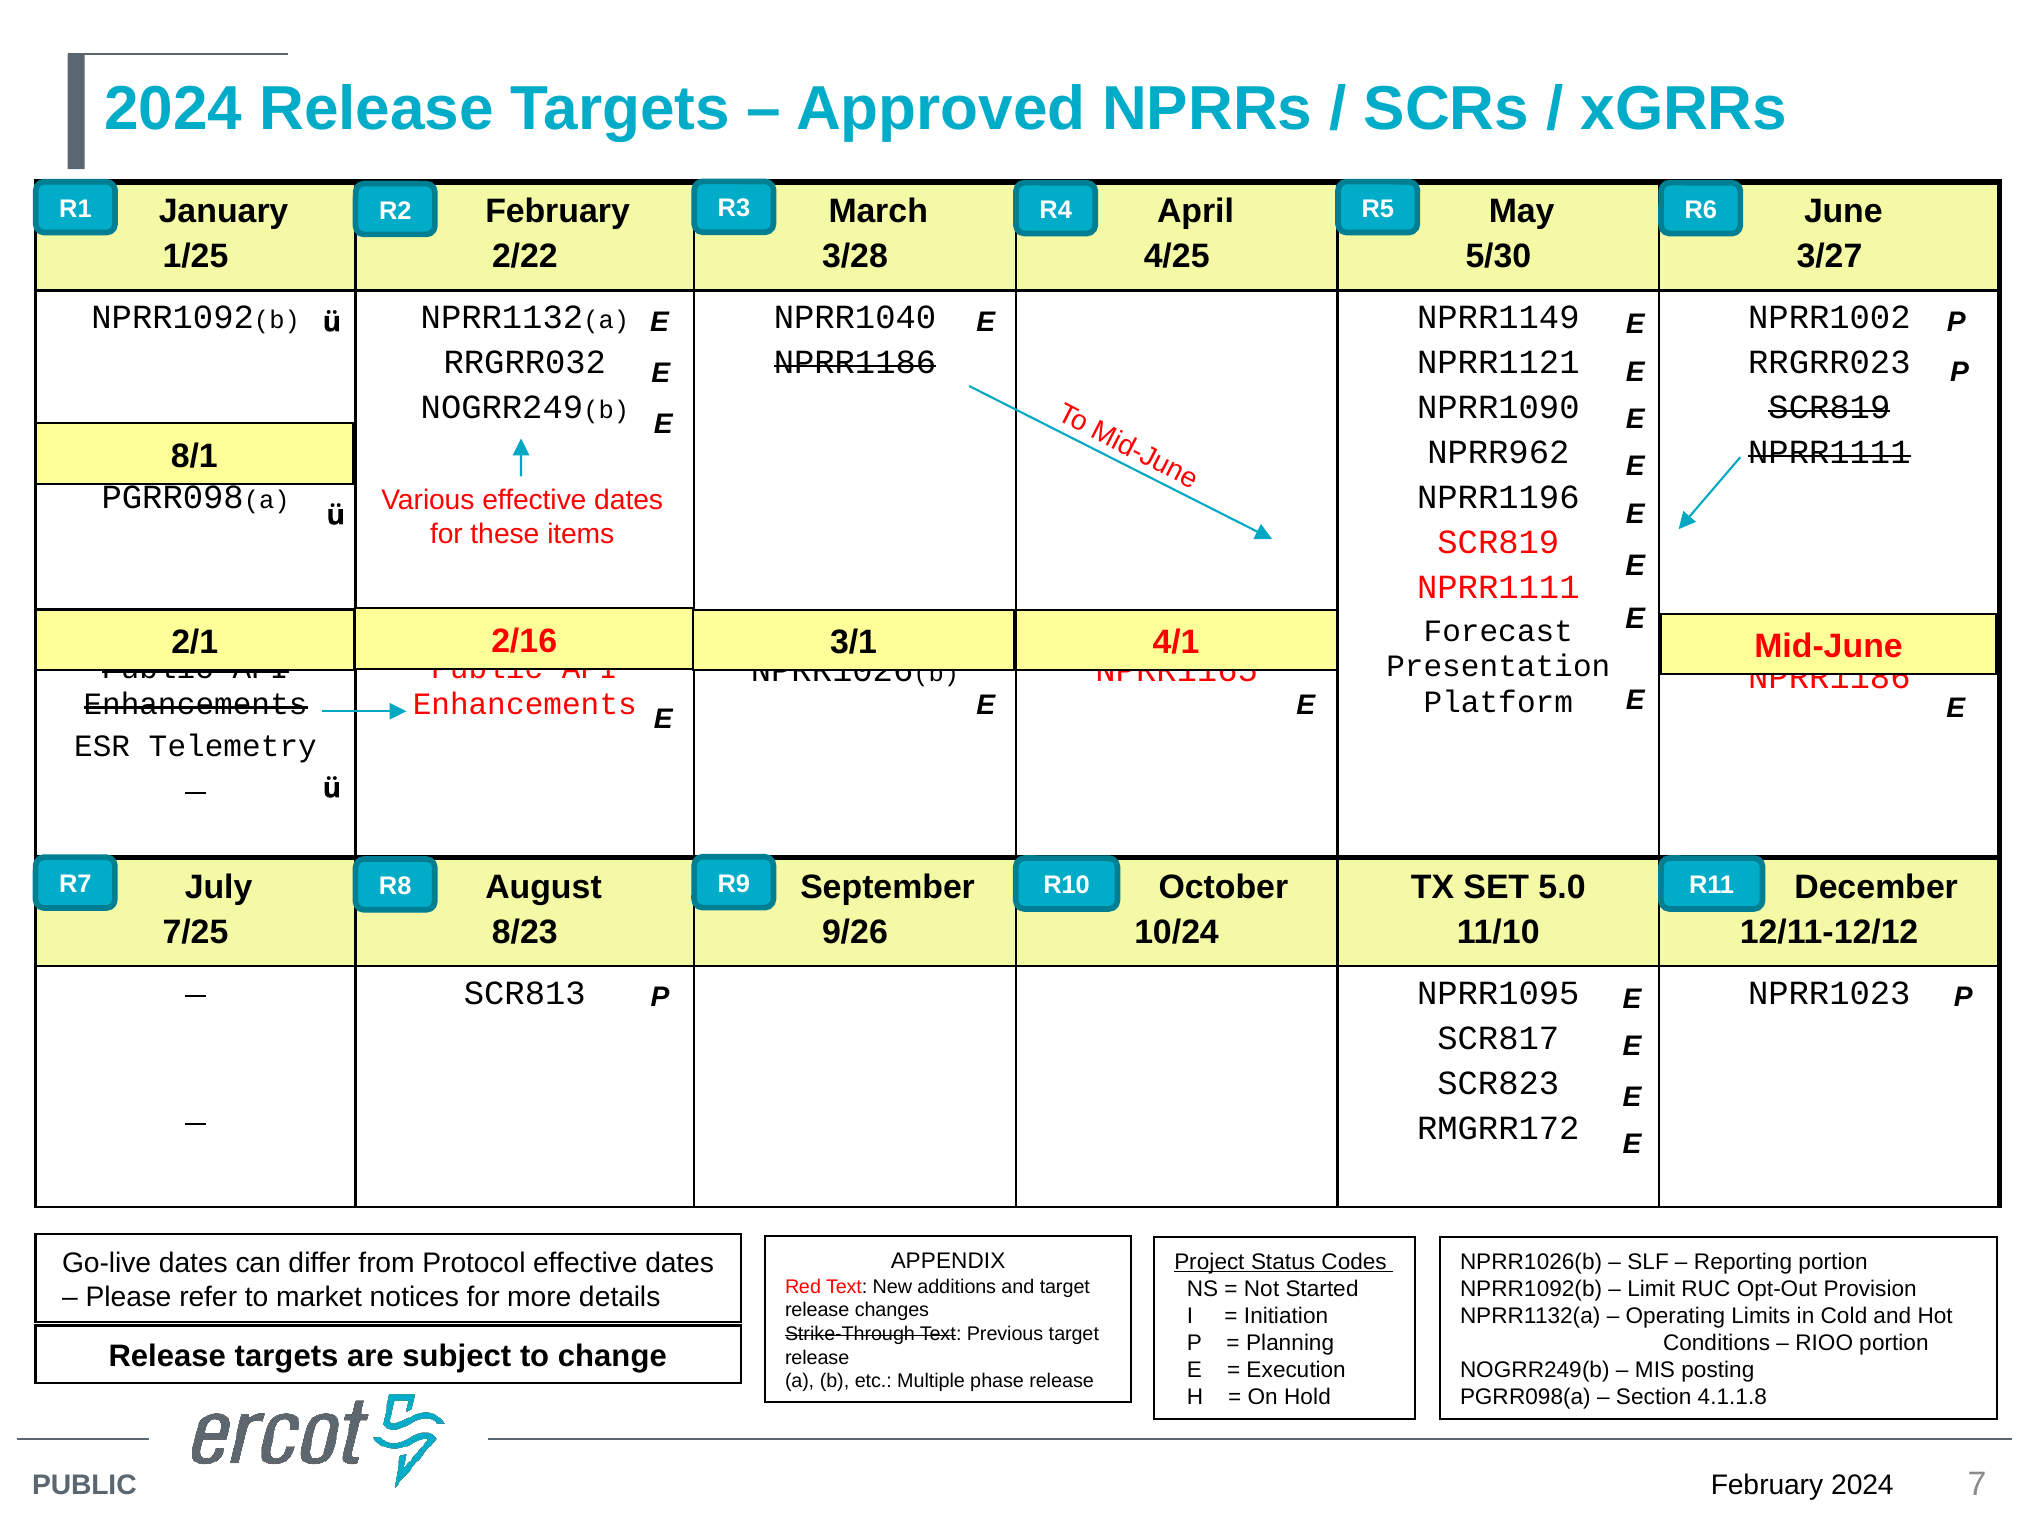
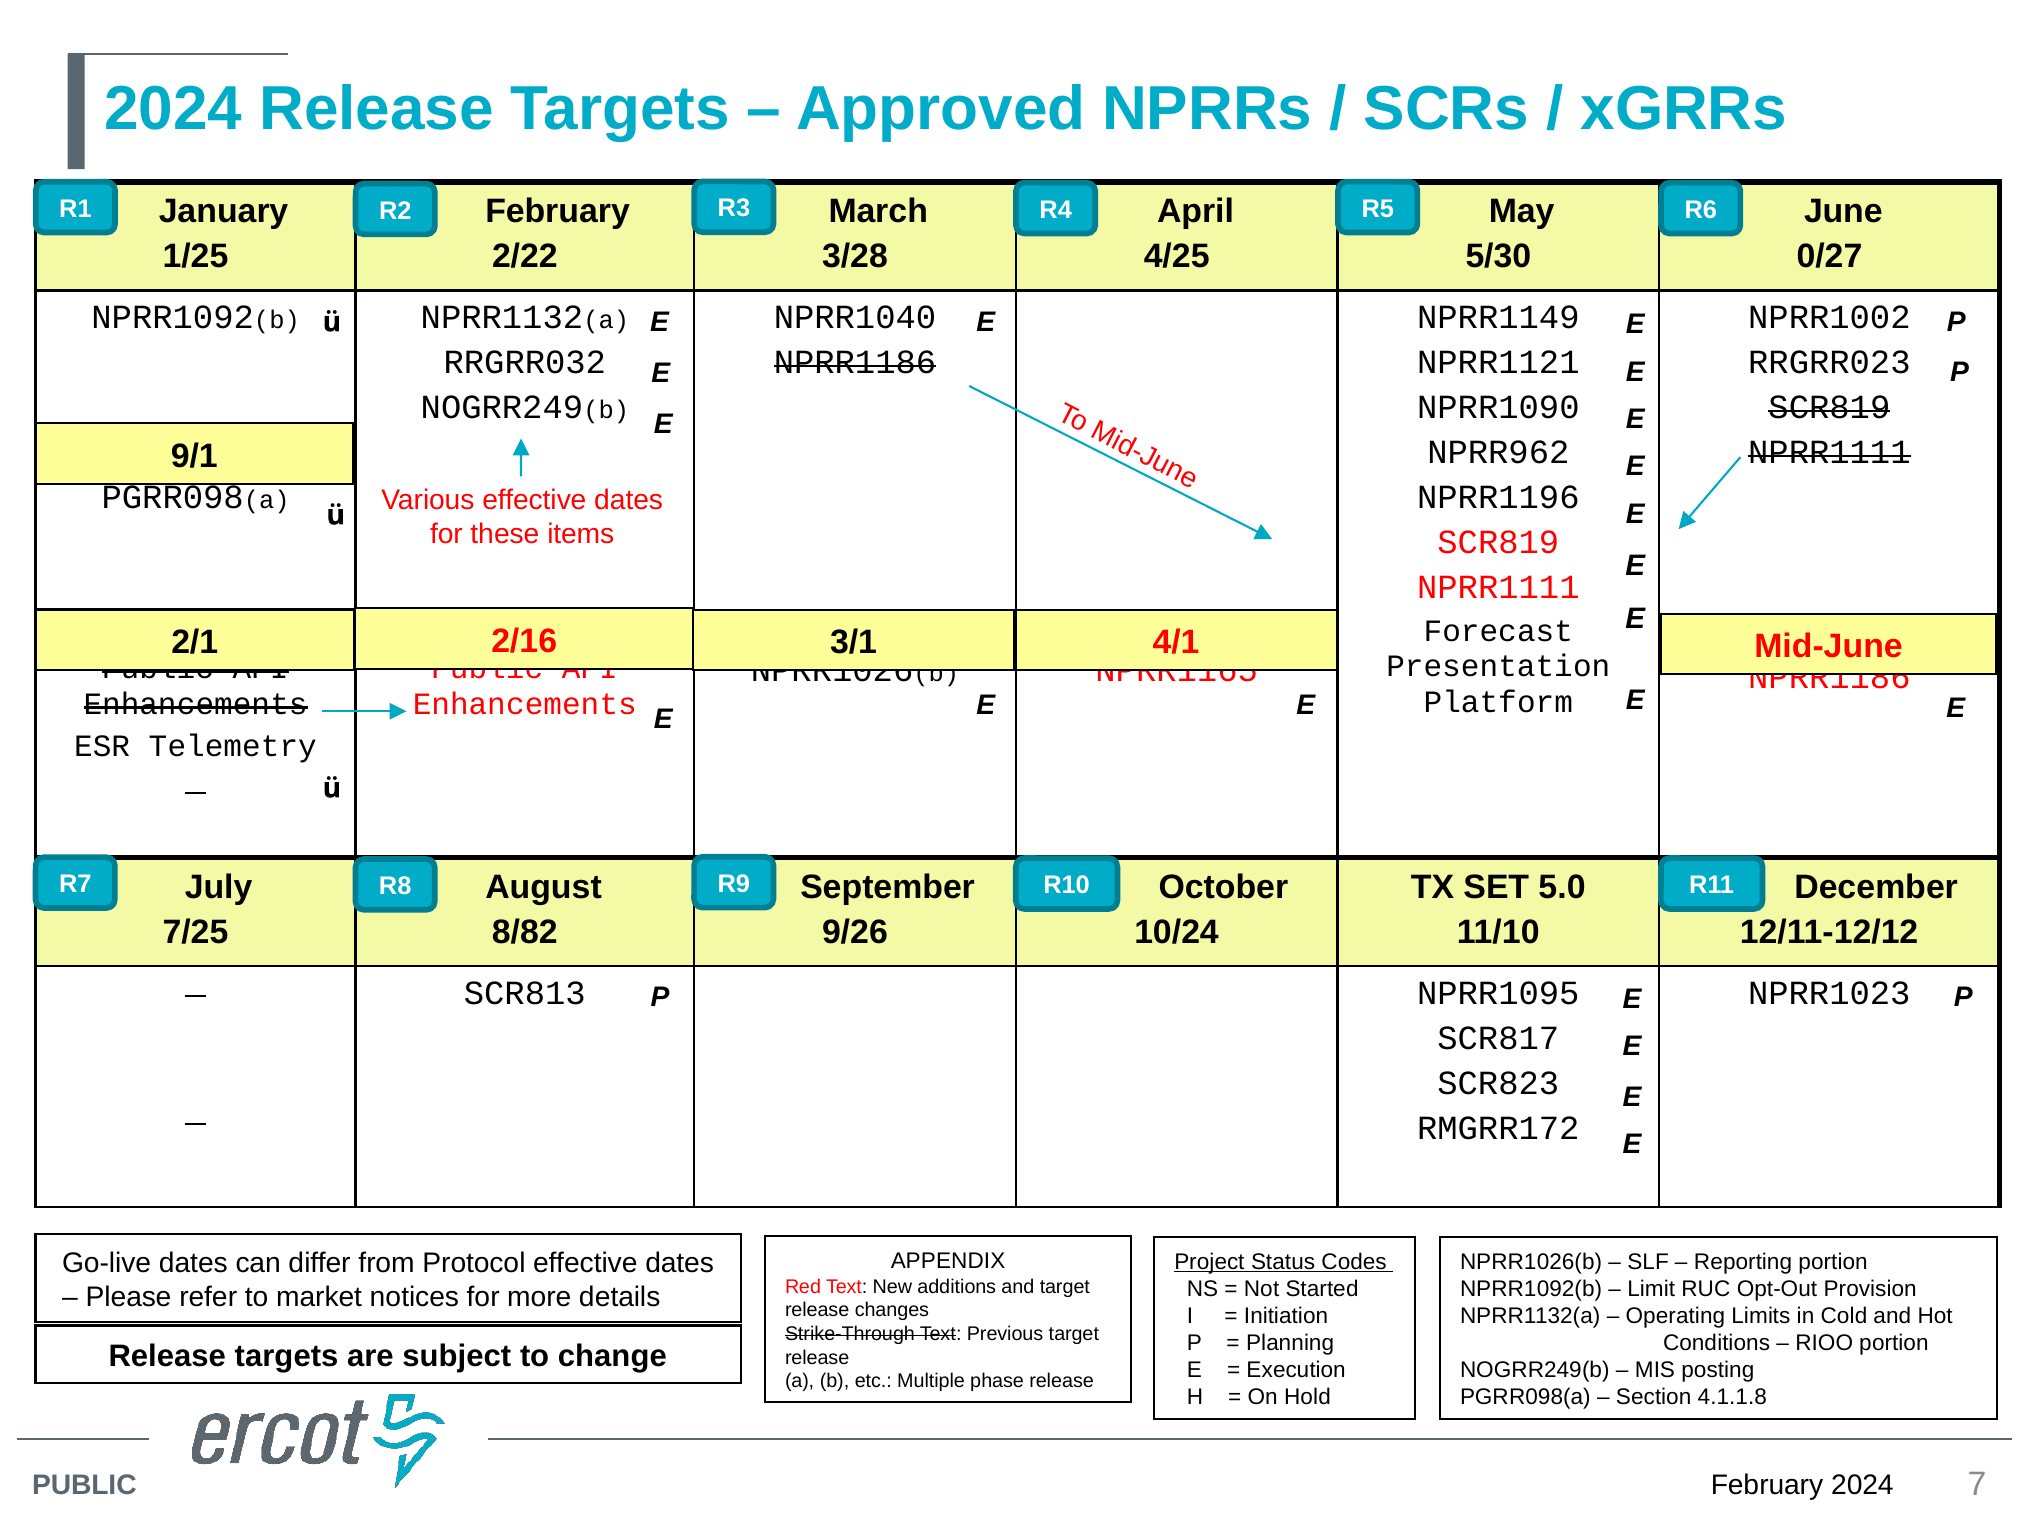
3/27: 3/27 -> 0/27
8/1: 8/1 -> 9/1
8/23: 8/23 -> 8/82
